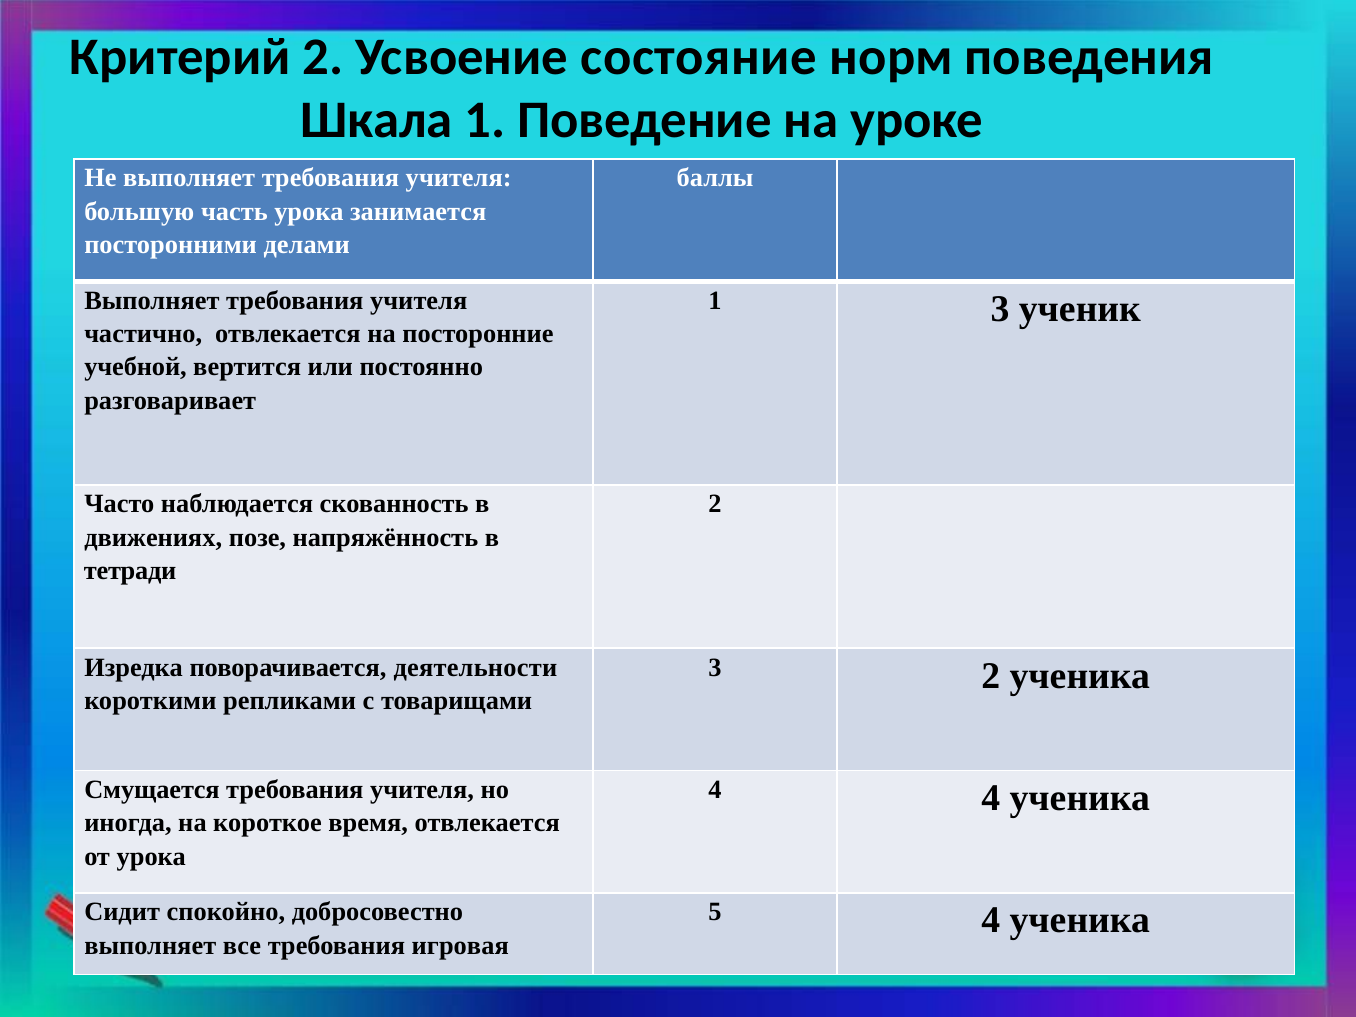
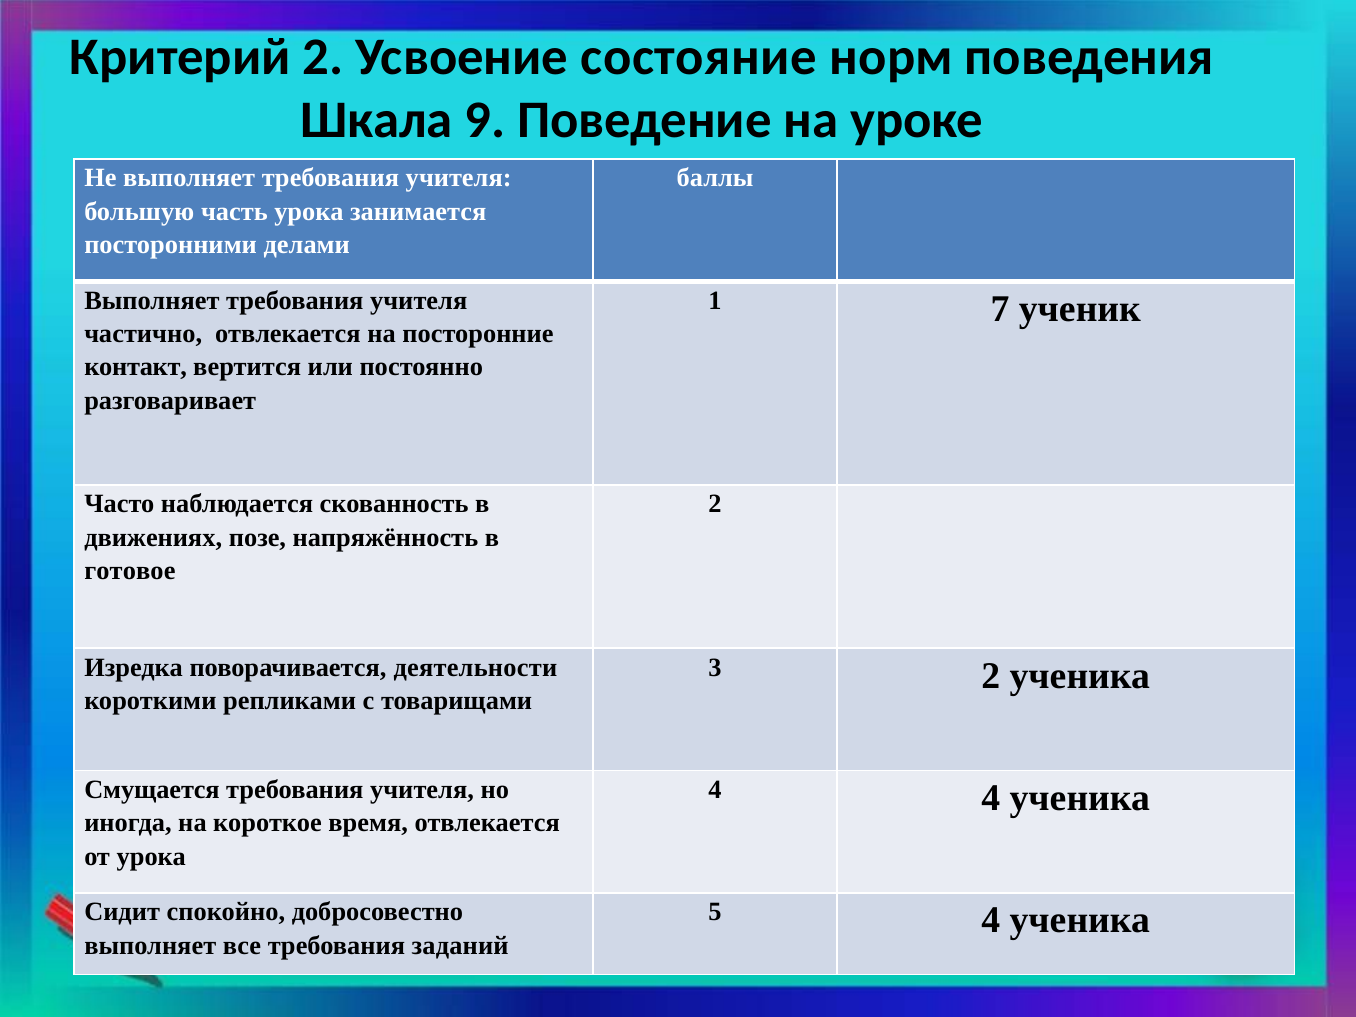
Шкала 1: 1 -> 9
1 3: 3 -> 7
учебной: учебной -> контакт
тетради: тетради -> готовое
игровая: игровая -> заданий
